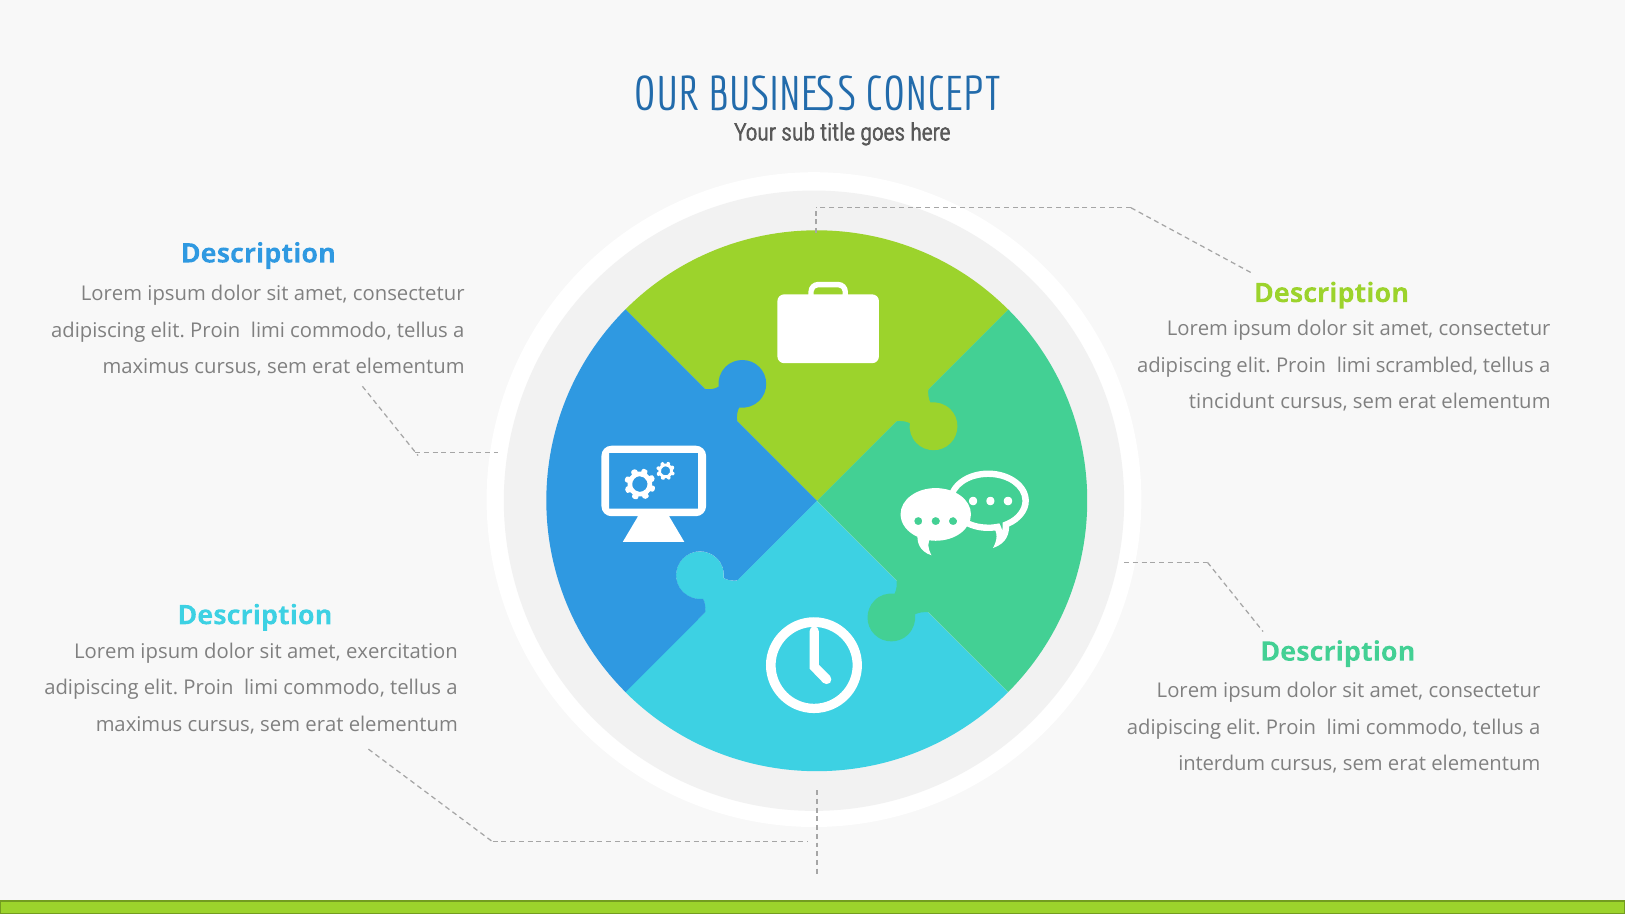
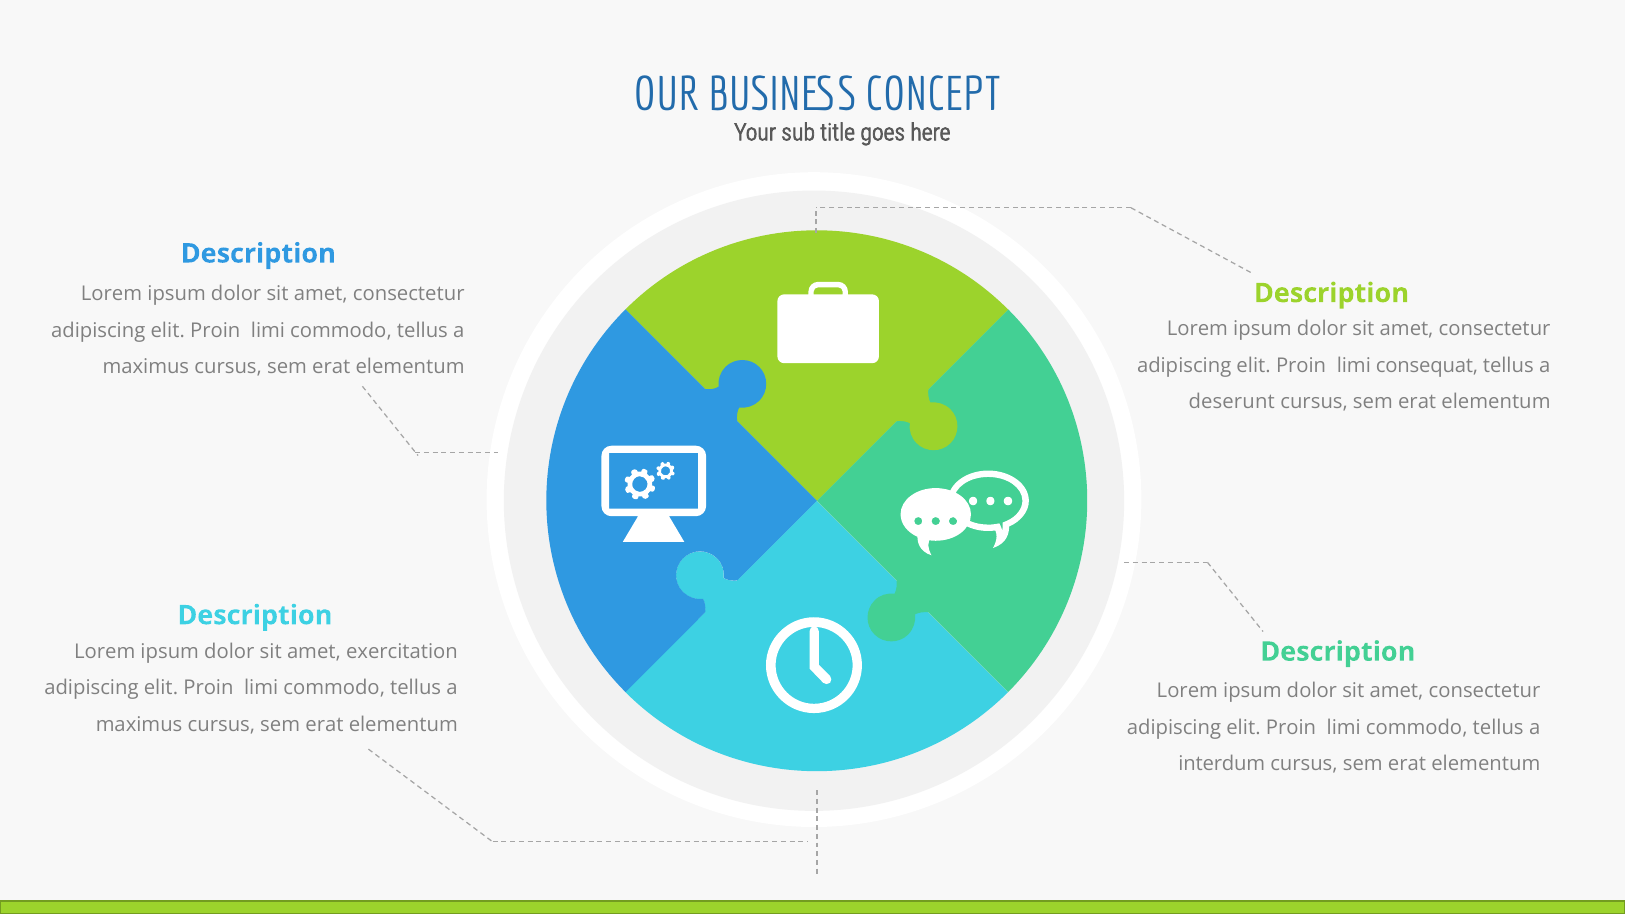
scrambled: scrambled -> consequat
tincidunt: tincidunt -> deserunt
